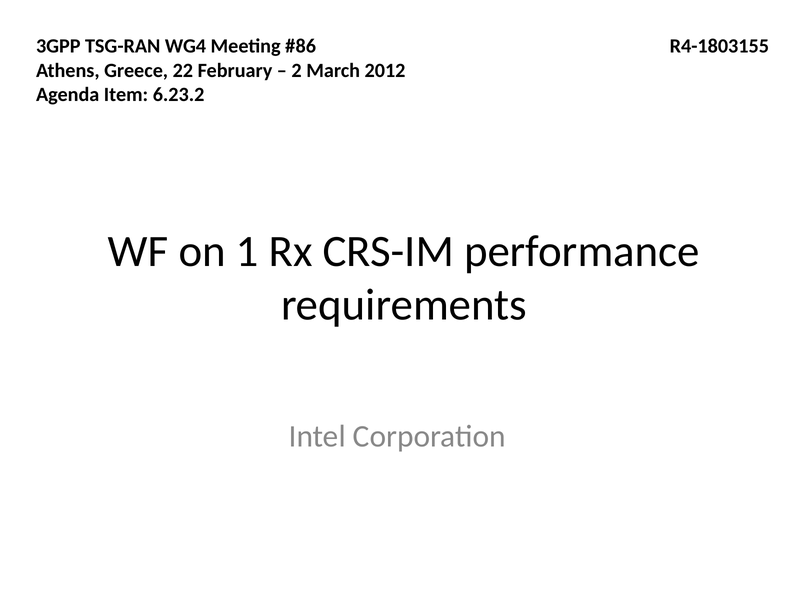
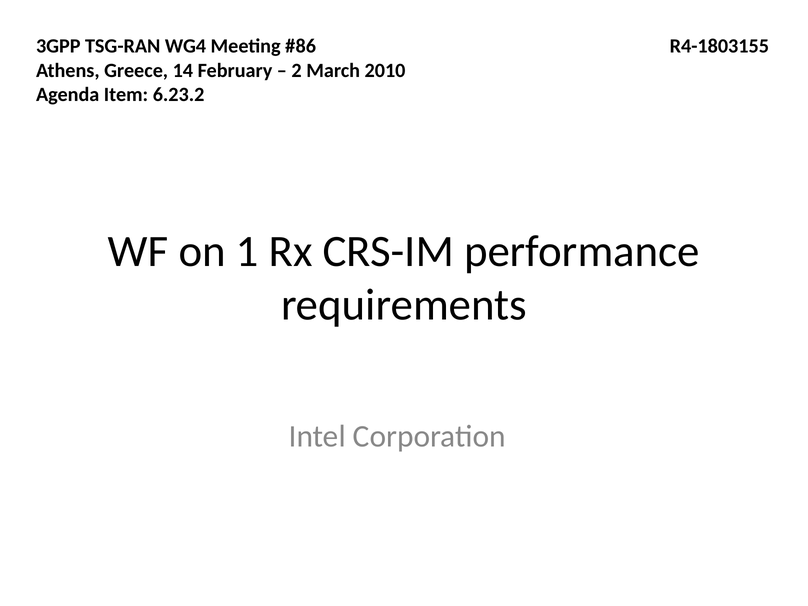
22: 22 -> 14
2012: 2012 -> 2010
